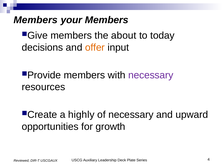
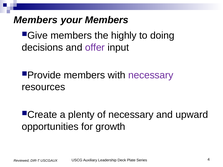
about: about -> highly
today: today -> doing
offer colour: orange -> purple
highly: highly -> plenty
